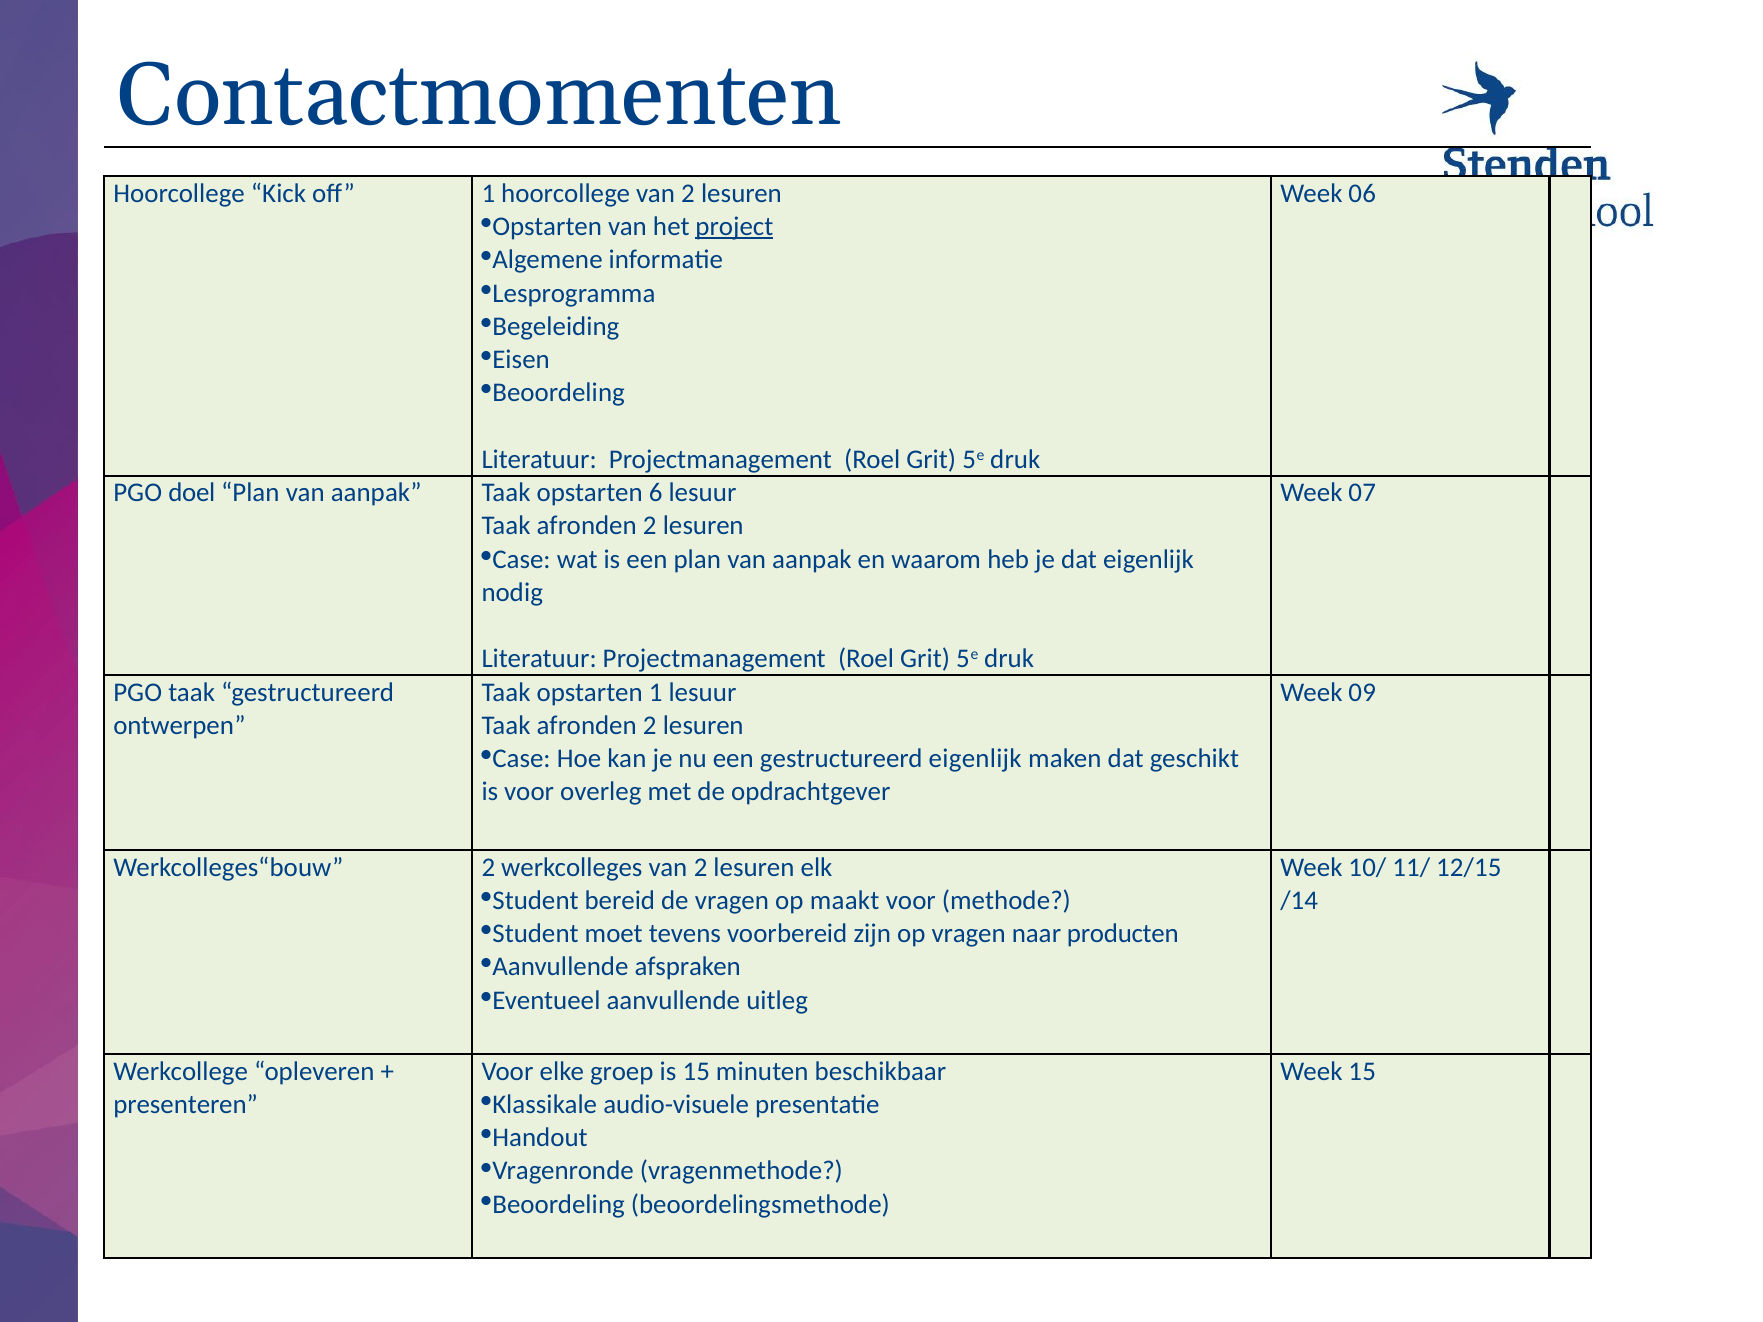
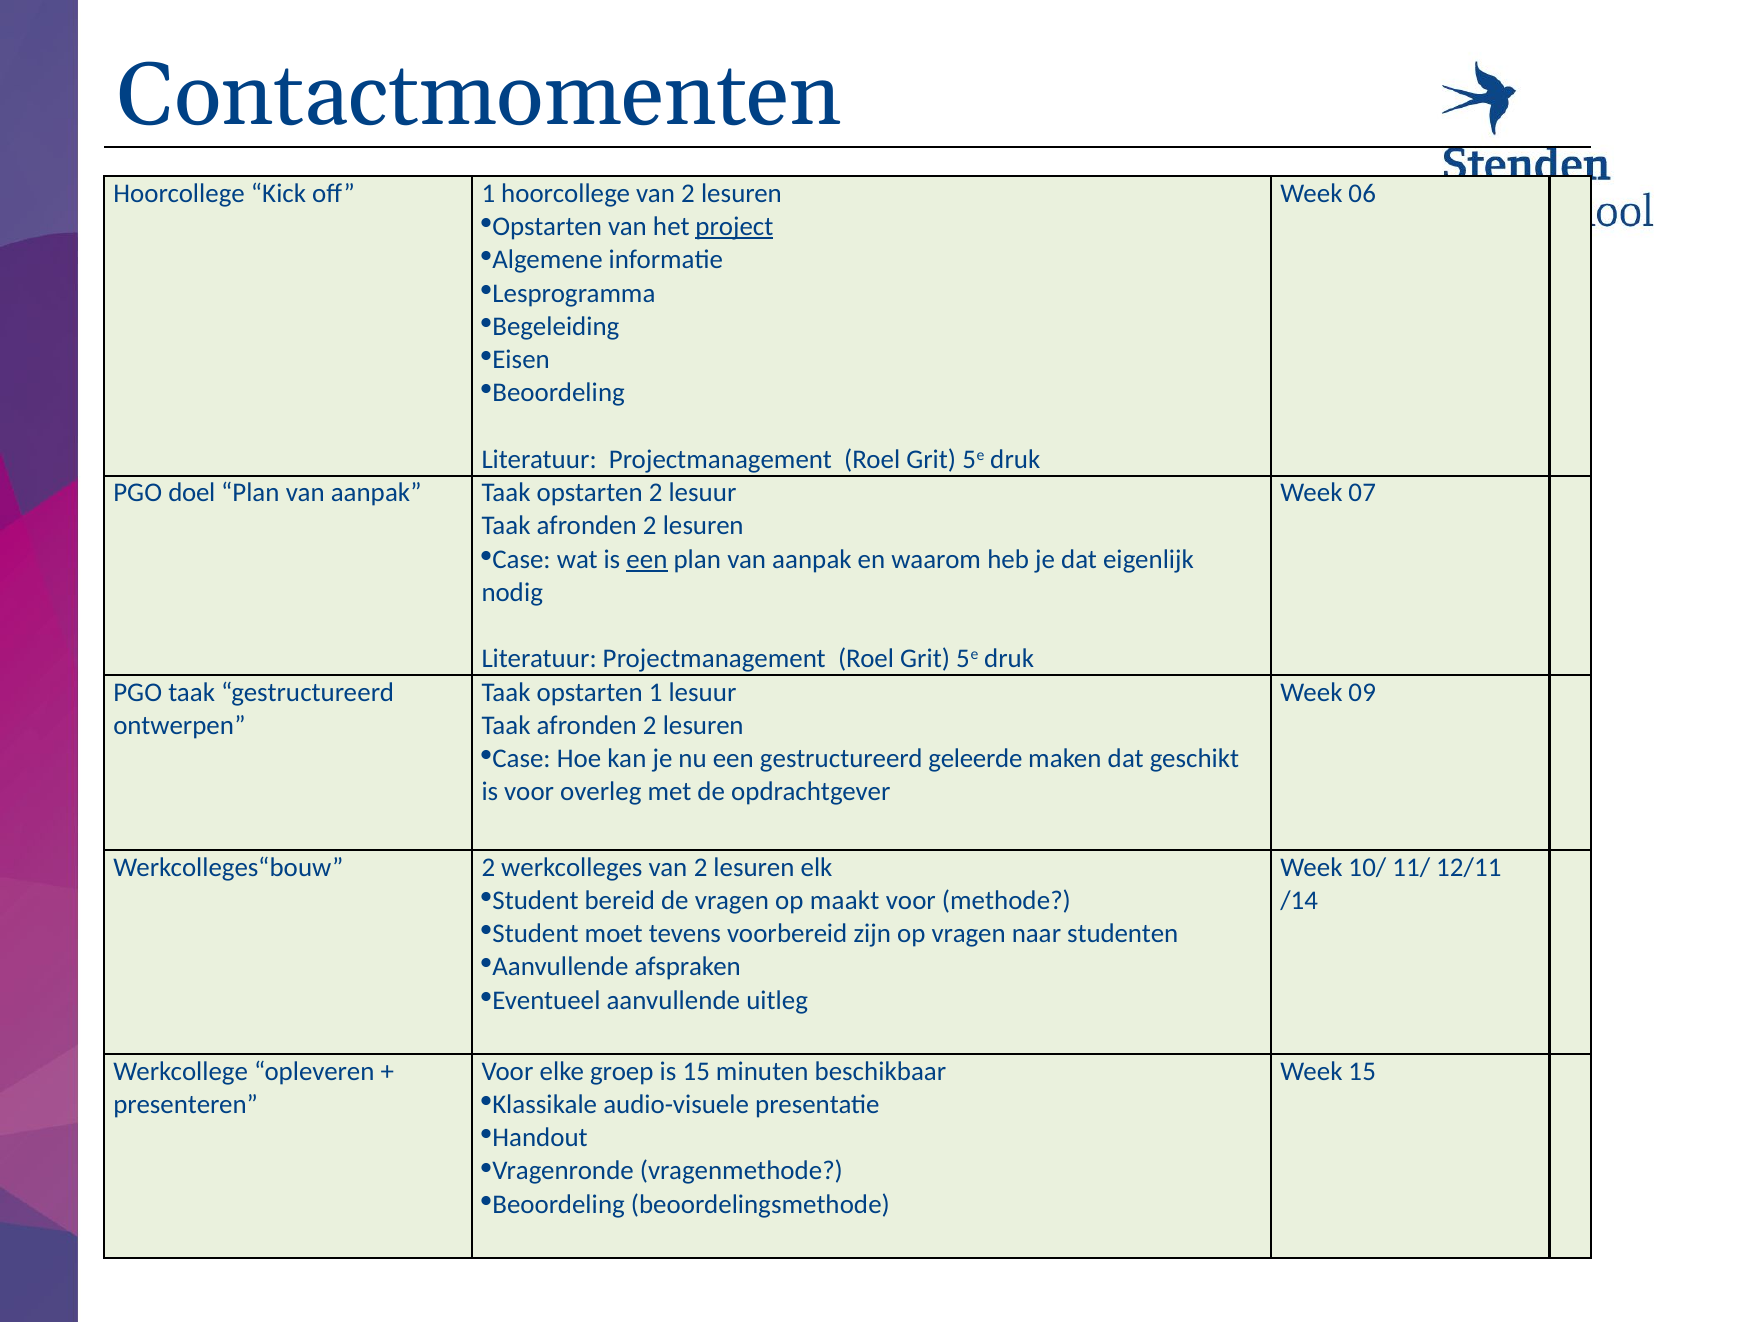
opstarten 6: 6 -> 2
een at (647, 559) underline: none -> present
gestructureerd eigenlijk: eigenlijk -> geleerde
12/15: 12/15 -> 12/11
producten: producten -> studenten
